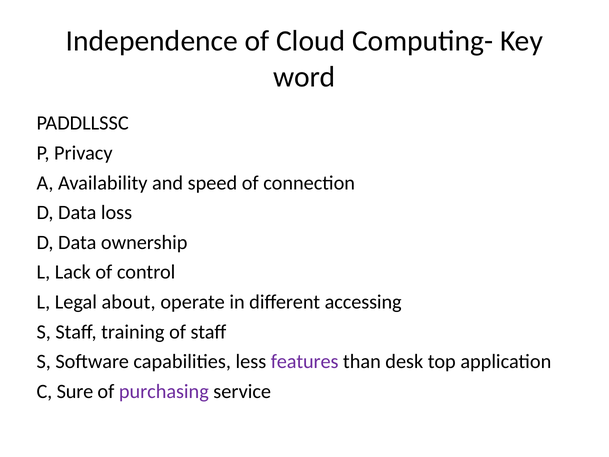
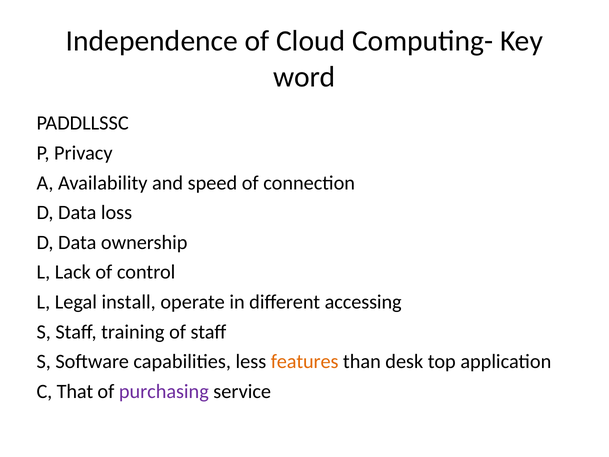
about: about -> install
features colour: purple -> orange
Sure: Sure -> That
